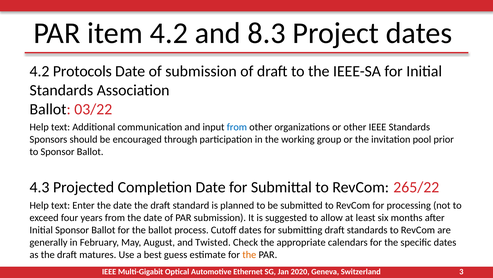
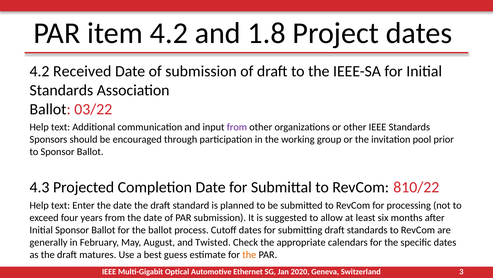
8.3: 8.3 -> 1.8
Protocols: Protocols -> Received
from at (237, 127) colour: blue -> purple
265/22: 265/22 -> 810/22
